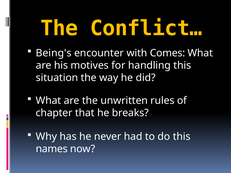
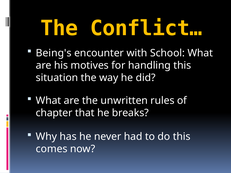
Comes: Comes -> School
names: names -> comes
